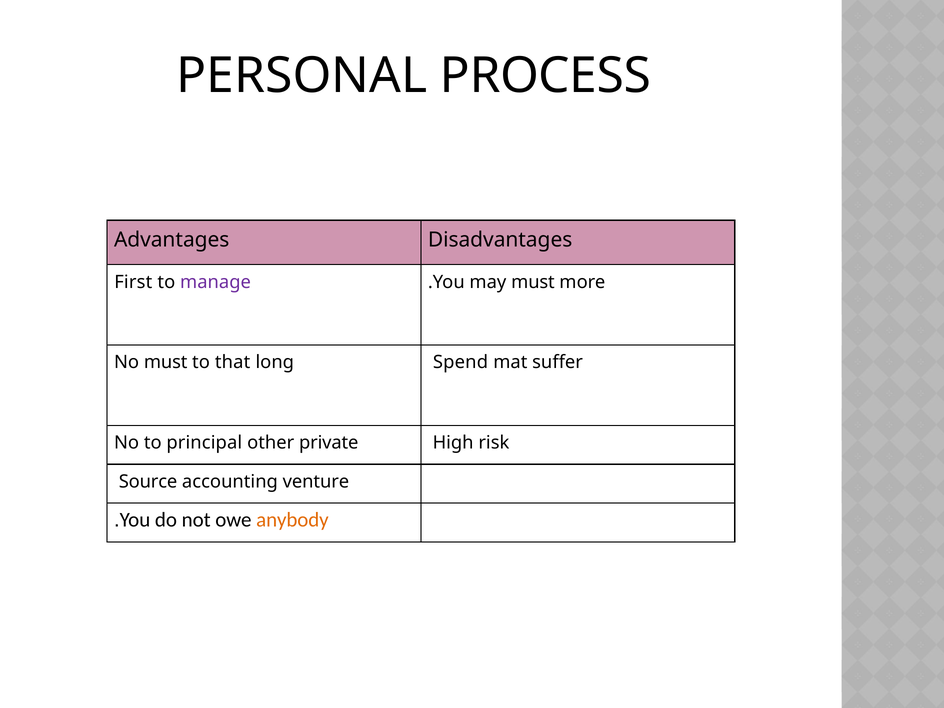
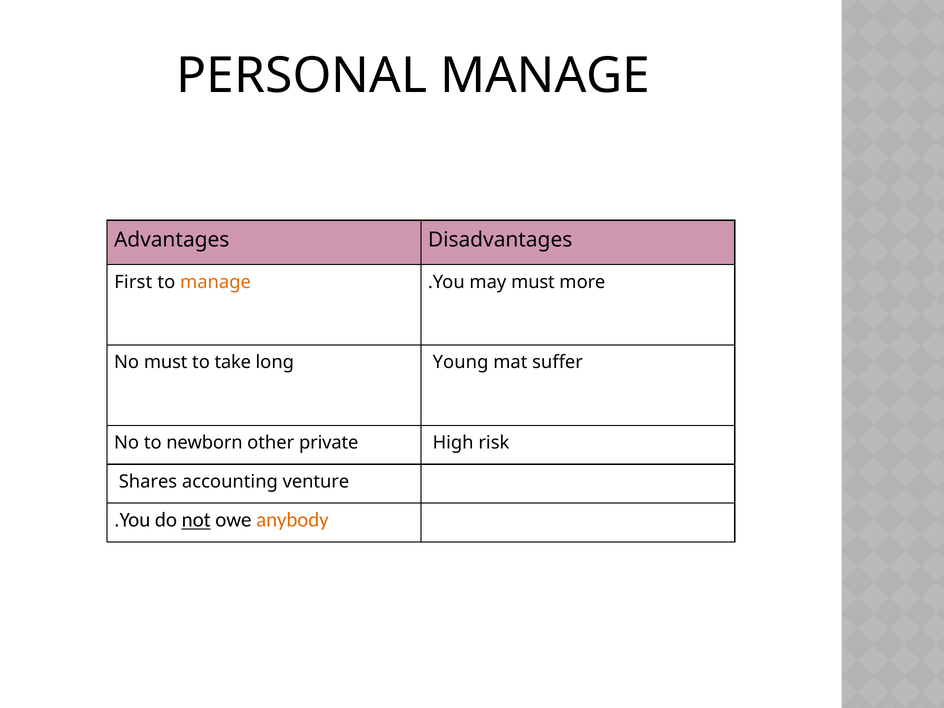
PERSONAL PROCESS: PROCESS -> MANAGE
manage at (216, 282) colour: purple -> orange
that: that -> take
Spend: Spend -> Young
principal: principal -> newborn
Source: Source -> Shares
not underline: none -> present
